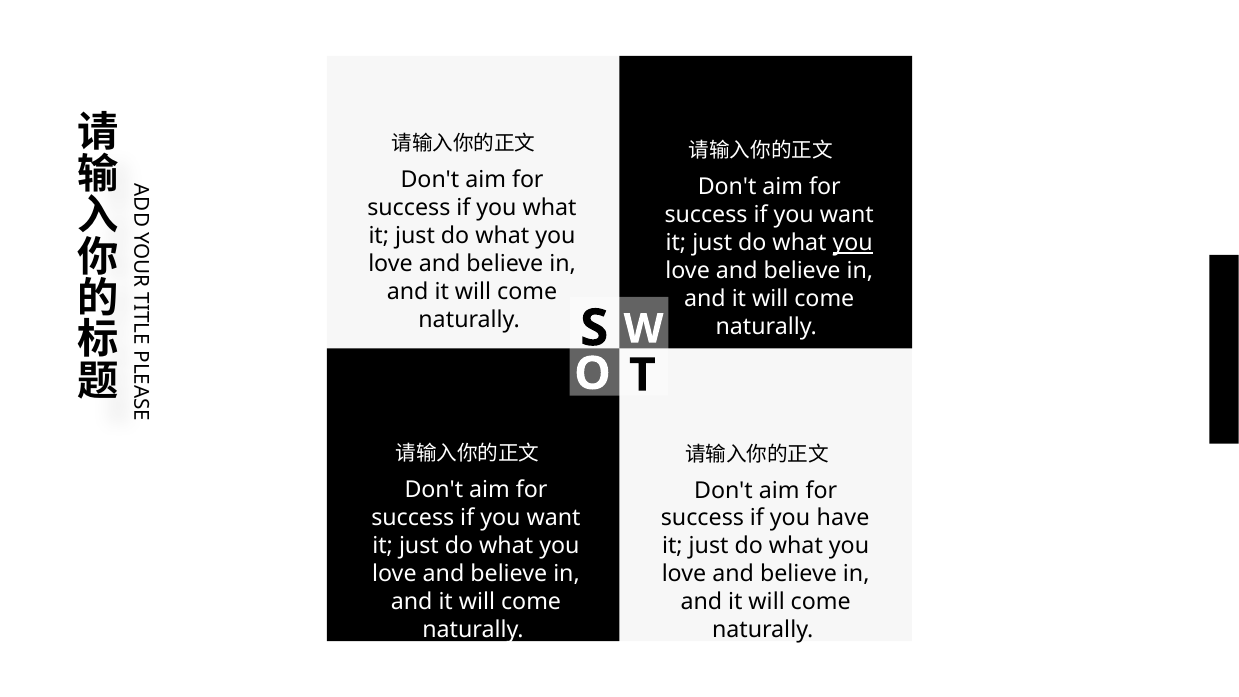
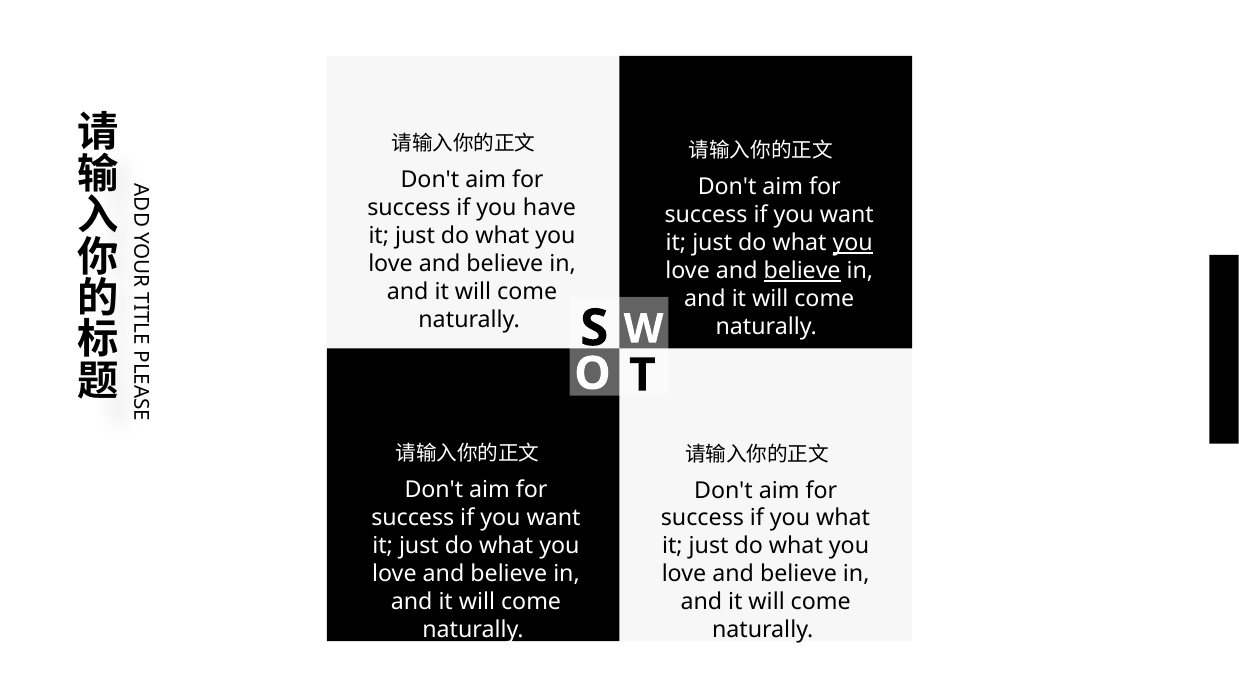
you what: what -> have
believe at (802, 271) underline: none -> present
you have: have -> what
